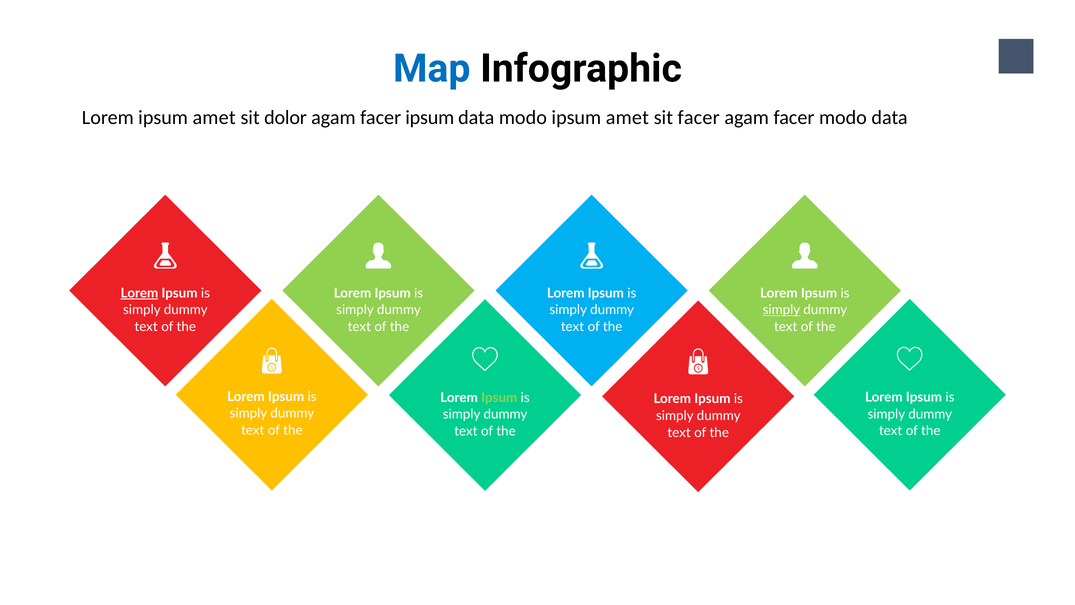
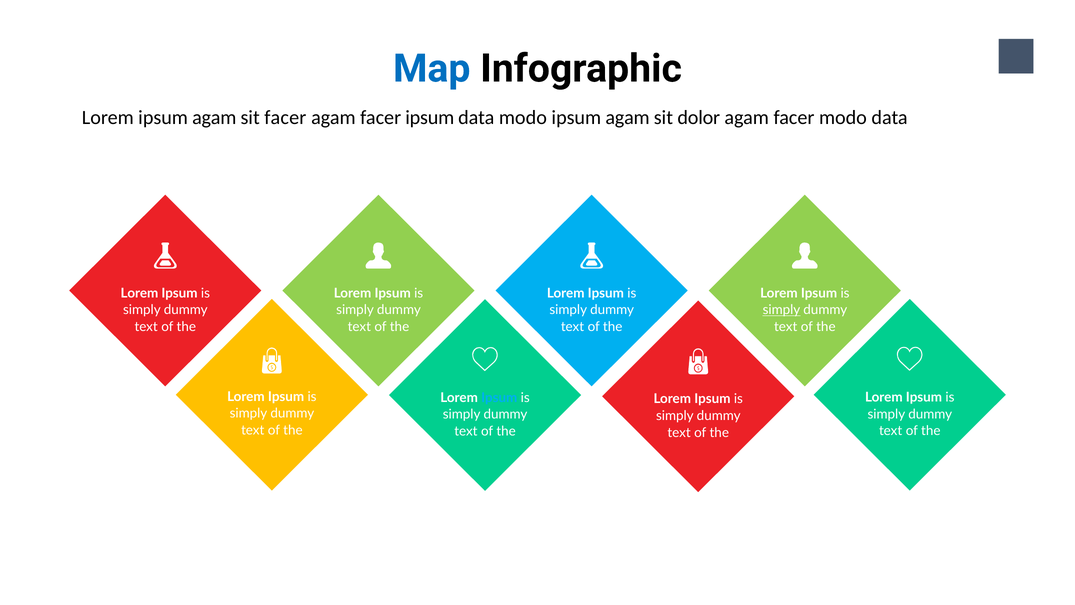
Lorem ipsum amet: amet -> agam
sit dolor: dolor -> facer
amet at (627, 118): amet -> agam
sit facer: facer -> dolor
Lorem at (139, 293) underline: present -> none
Ipsum at (499, 397) colour: light green -> light blue
